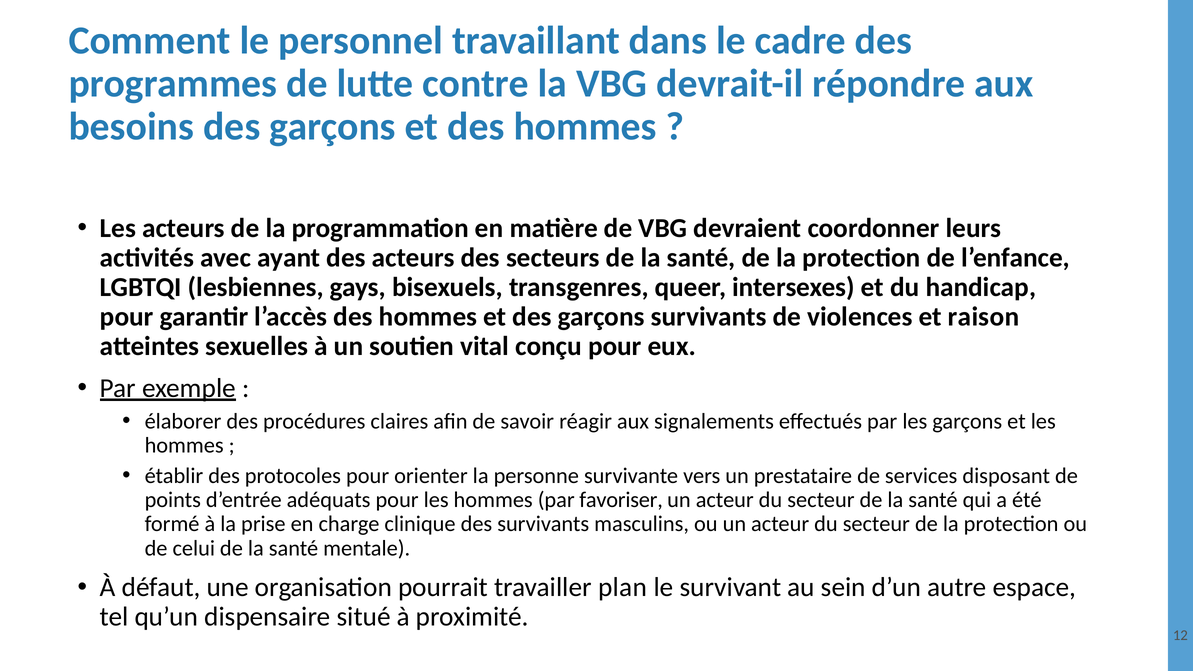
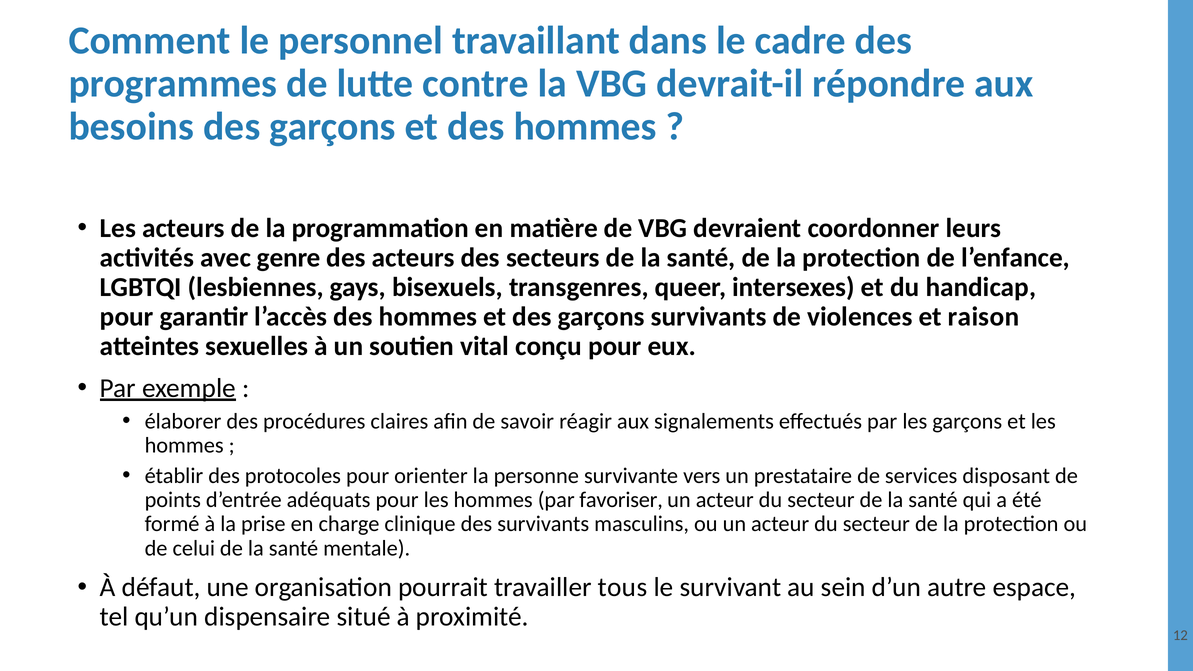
ayant: ayant -> genre
plan: plan -> tous
